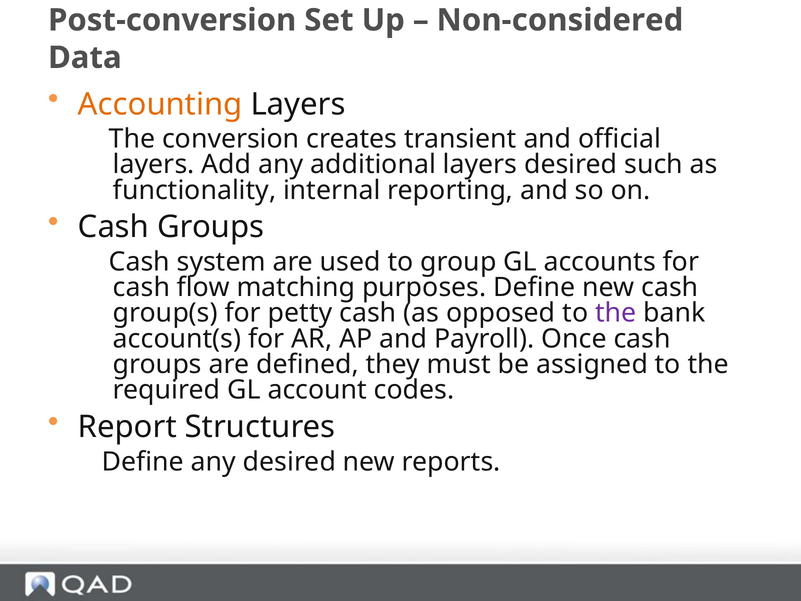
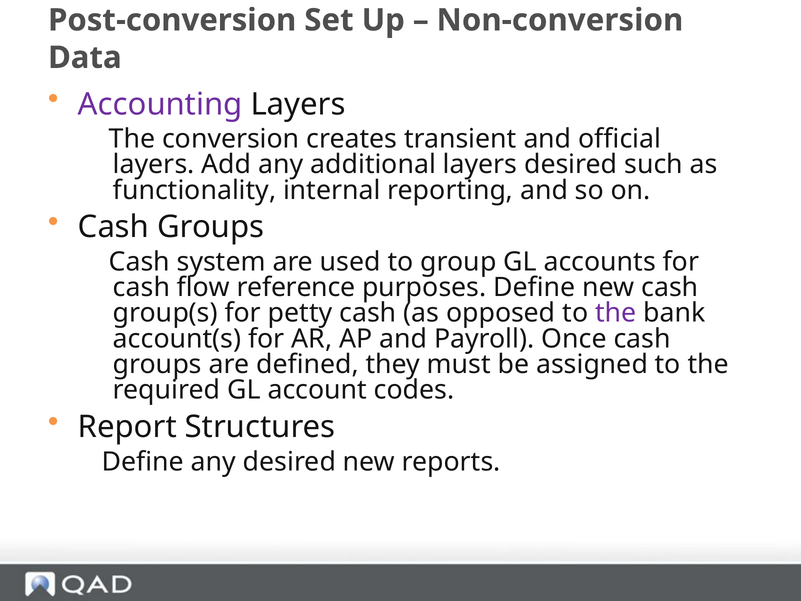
Non-considered: Non-considered -> Non-conversion
Accounting colour: orange -> purple
matching: matching -> reference
